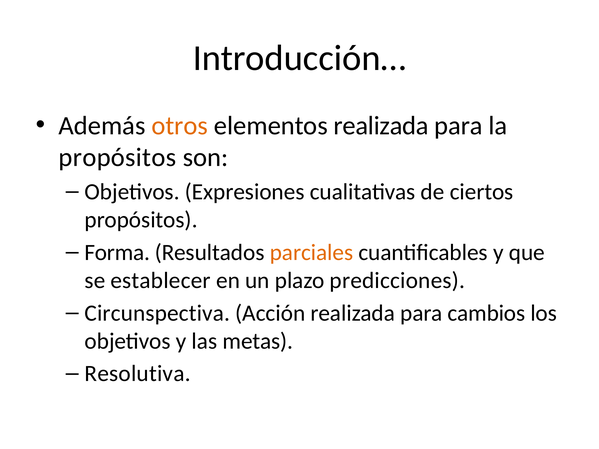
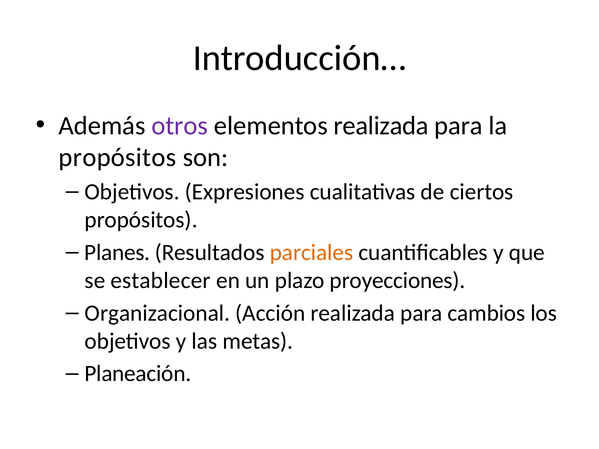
otros colour: orange -> purple
Forma: Forma -> Planes
predicciones: predicciones -> proyecciones
Circunspectiva: Circunspectiva -> Organizacional
Resolutiva: Resolutiva -> Planeación
